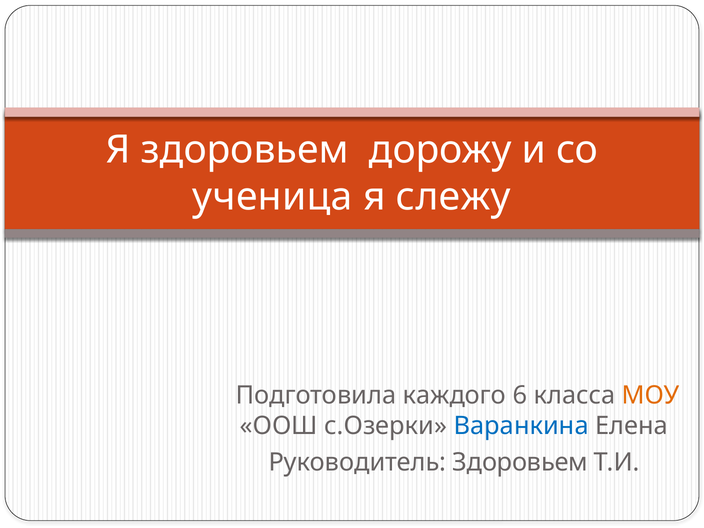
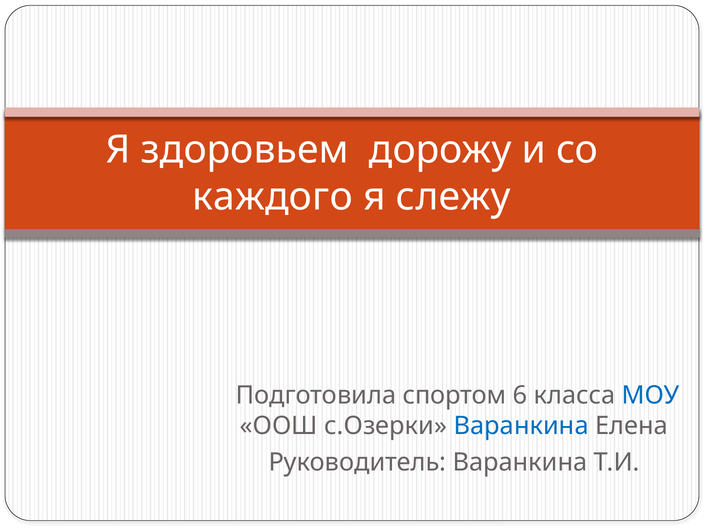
ученица: ученица -> каждого
каждого: каждого -> спортом
МОУ colour: orange -> blue
Руководитель Здоровьем: Здоровьем -> Варанкина
